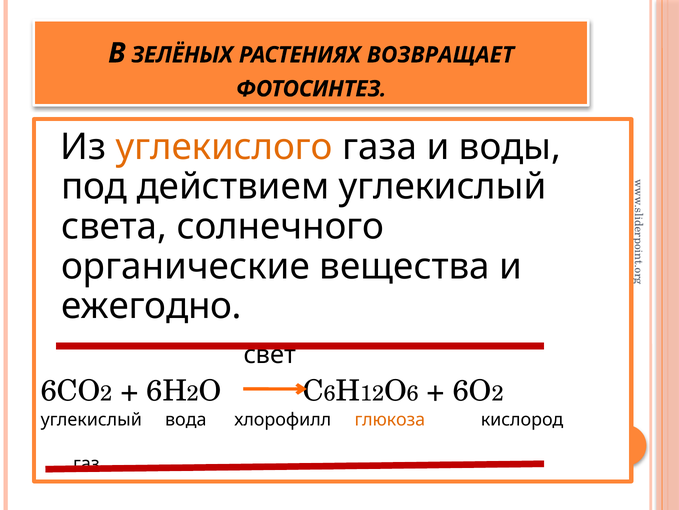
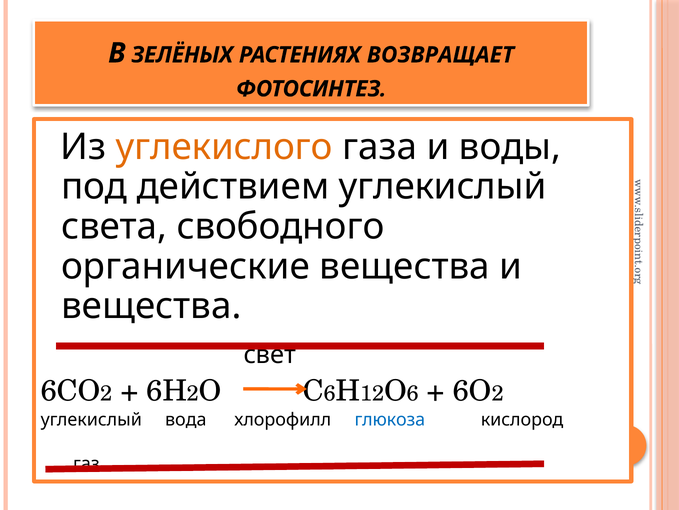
солнечного: солнечного -> свободного
ежегодно at (151, 306): ежегодно -> вещества
глюкоза colour: orange -> blue
